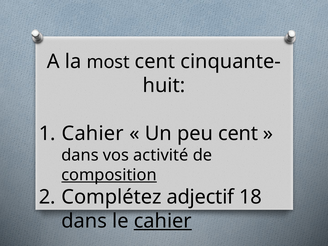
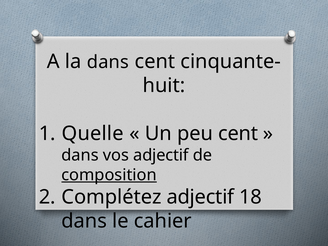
la most: most -> dans
Cahier at (93, 134): Cahier -> Quelle
vos activité: activité -> adjectif
cahier at (163, 221) underline: present -> none
